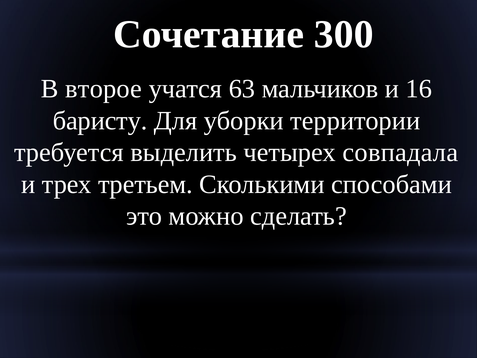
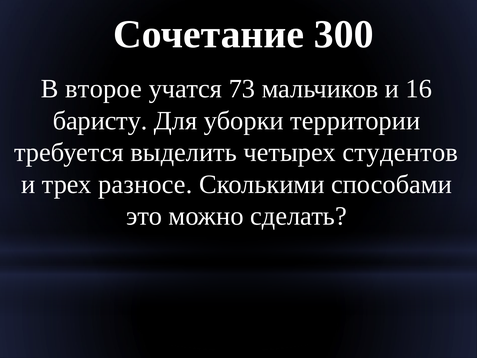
63: 63 -> 73
совпадала: совпадала -> студентов
третьем: третьем -> разносе
